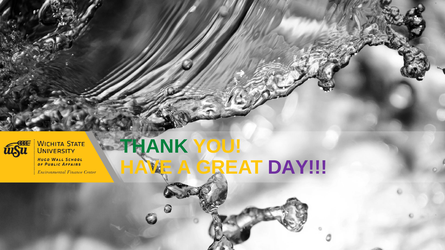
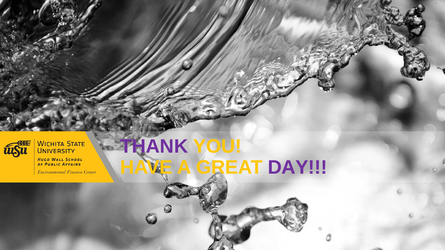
THANK colour: green -> purple
